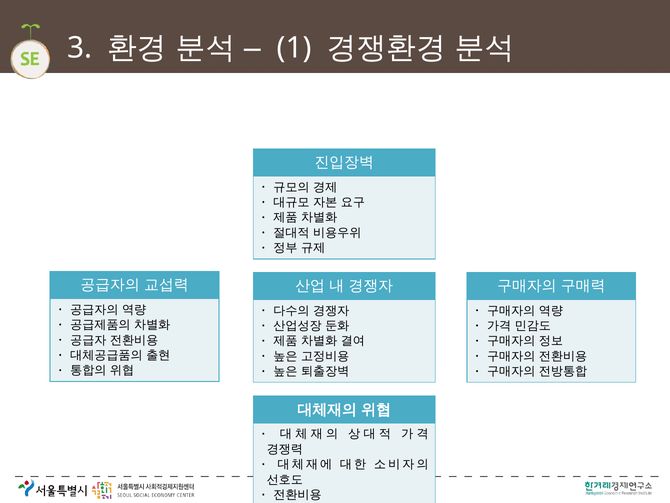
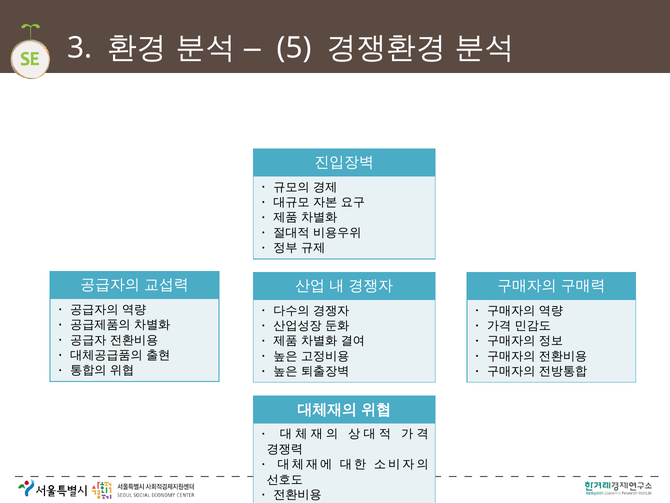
1: 1 -> 5
